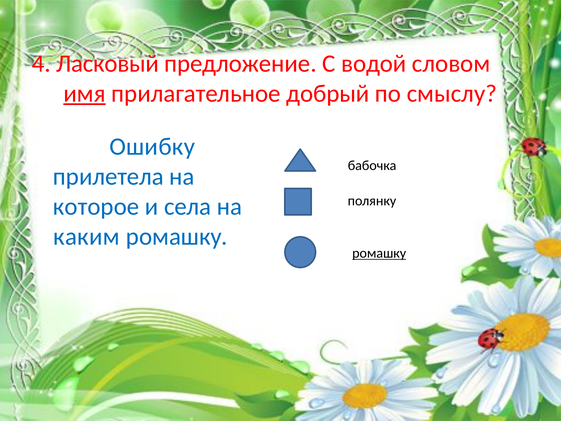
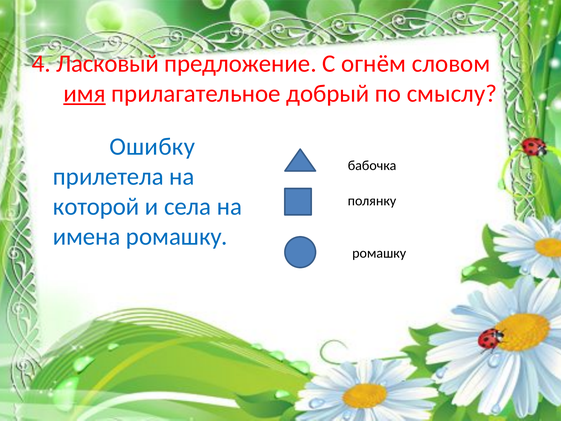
водой: водой -> огнём
которое: которое -> которой
каким: каким -> имена
ромашку at (379, 253) underline: present -> none
